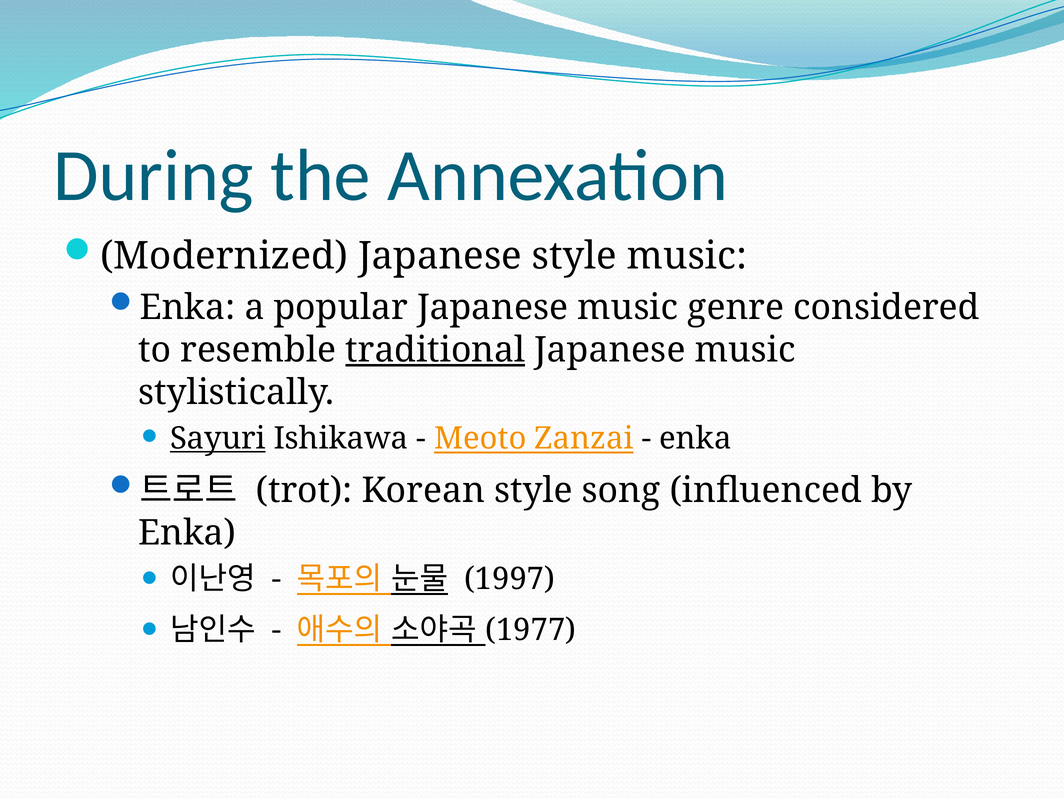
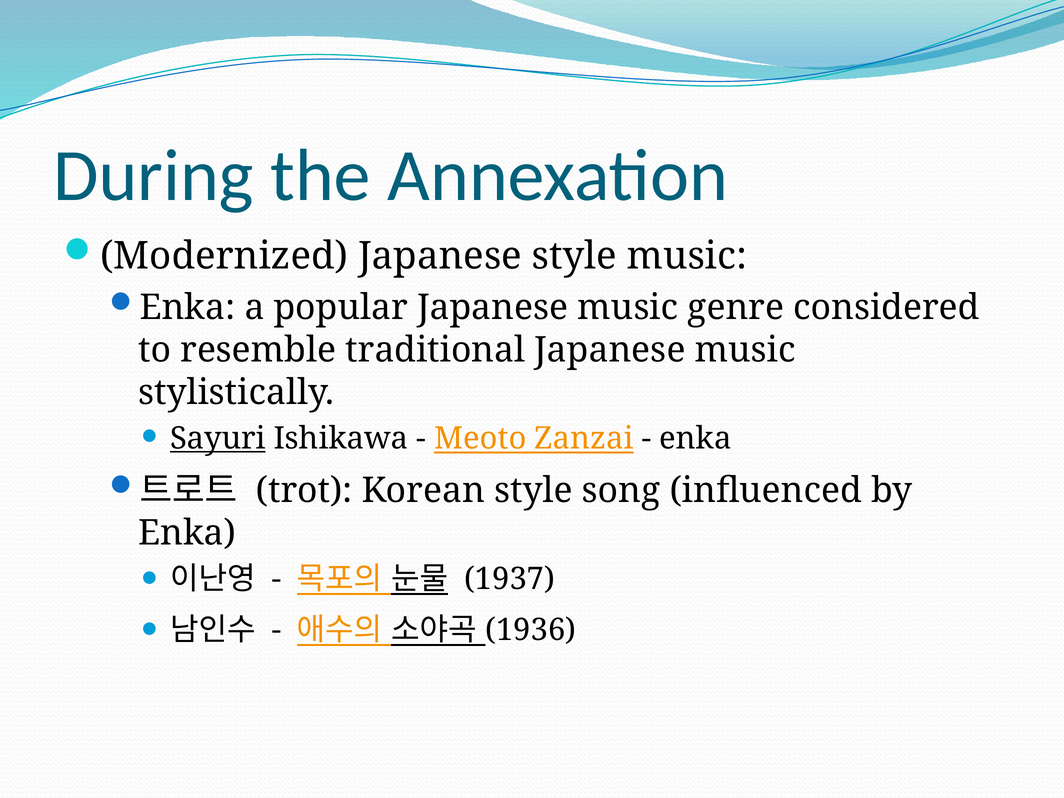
traditional underline: present -> none
1997: 1997 -> 1937
1977: 1977 -> 1936
